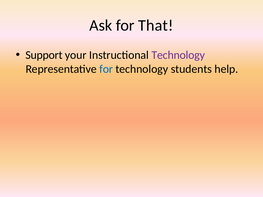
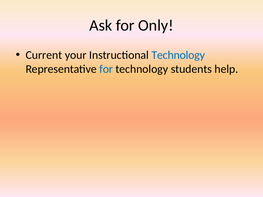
That: That -> Only
Support: Support -> Current
Technology at (178, 55) colour: purple -> blue
